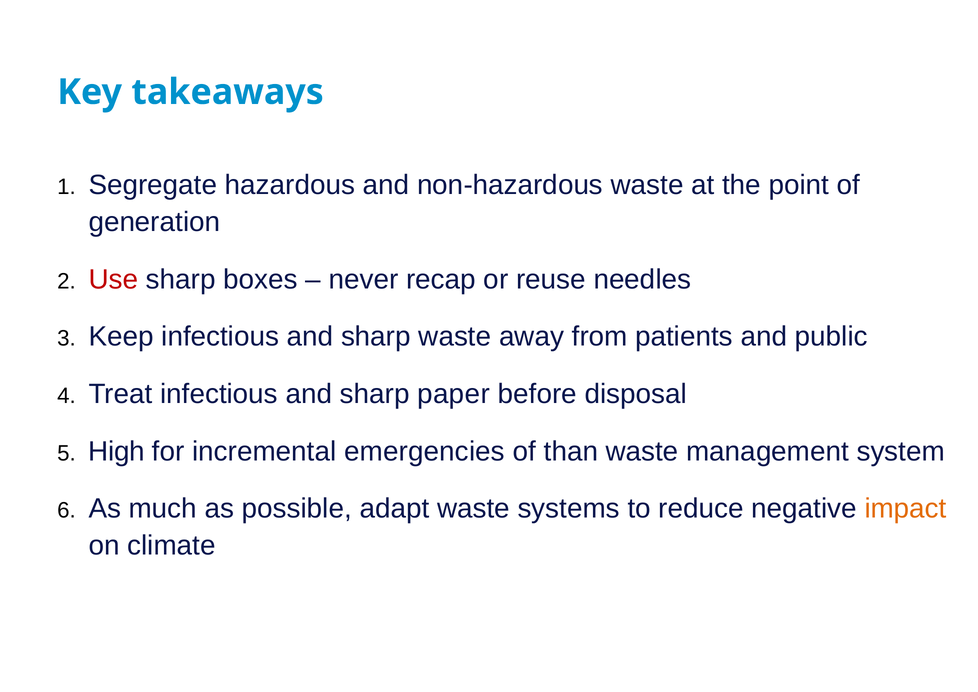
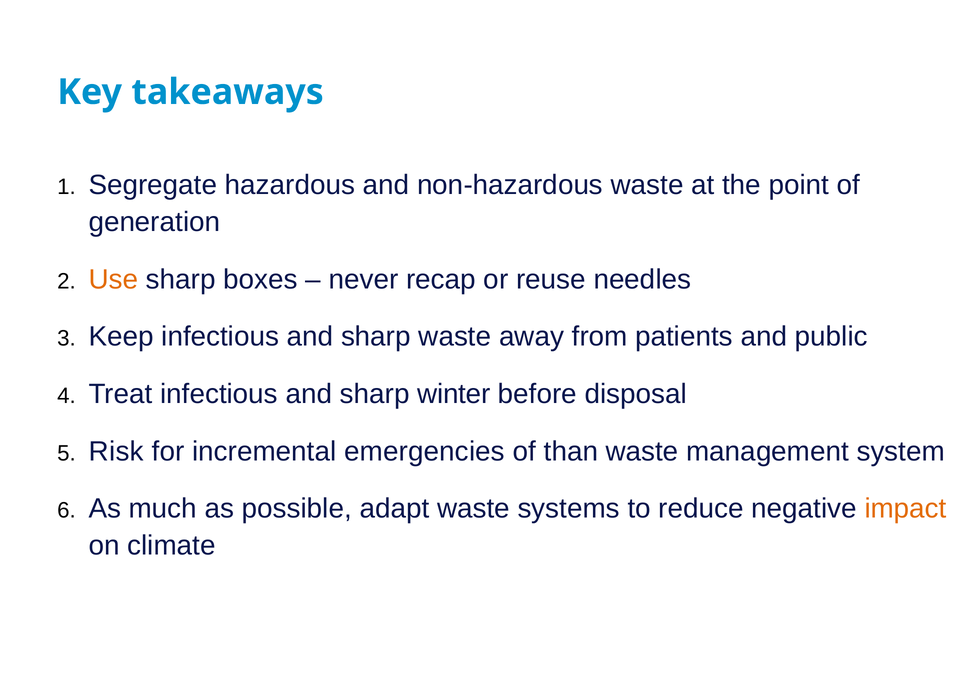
Use colour: red -> orange
paper: paper -> winter
High: High -> Risk
